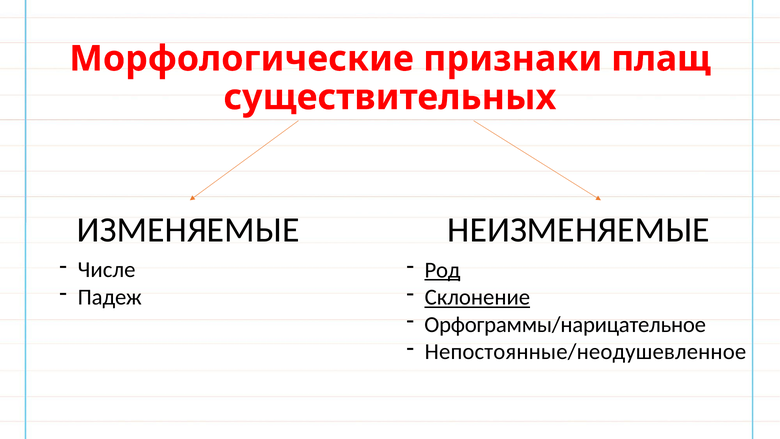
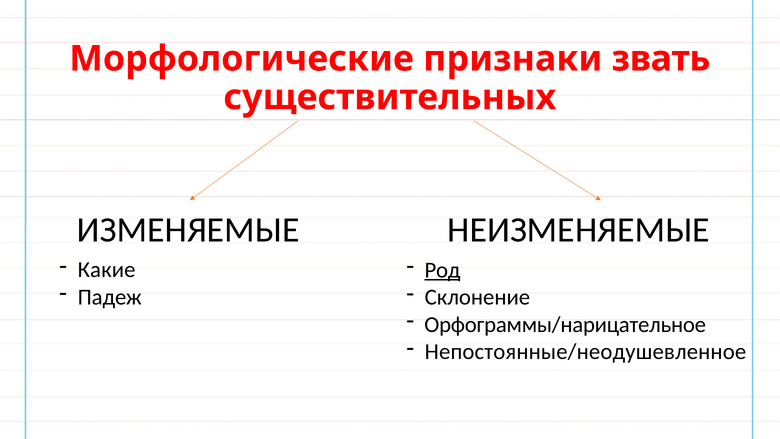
плащ: плащ -> звать
Числе: Числе -> Какие
Склонение underline: present -> none
